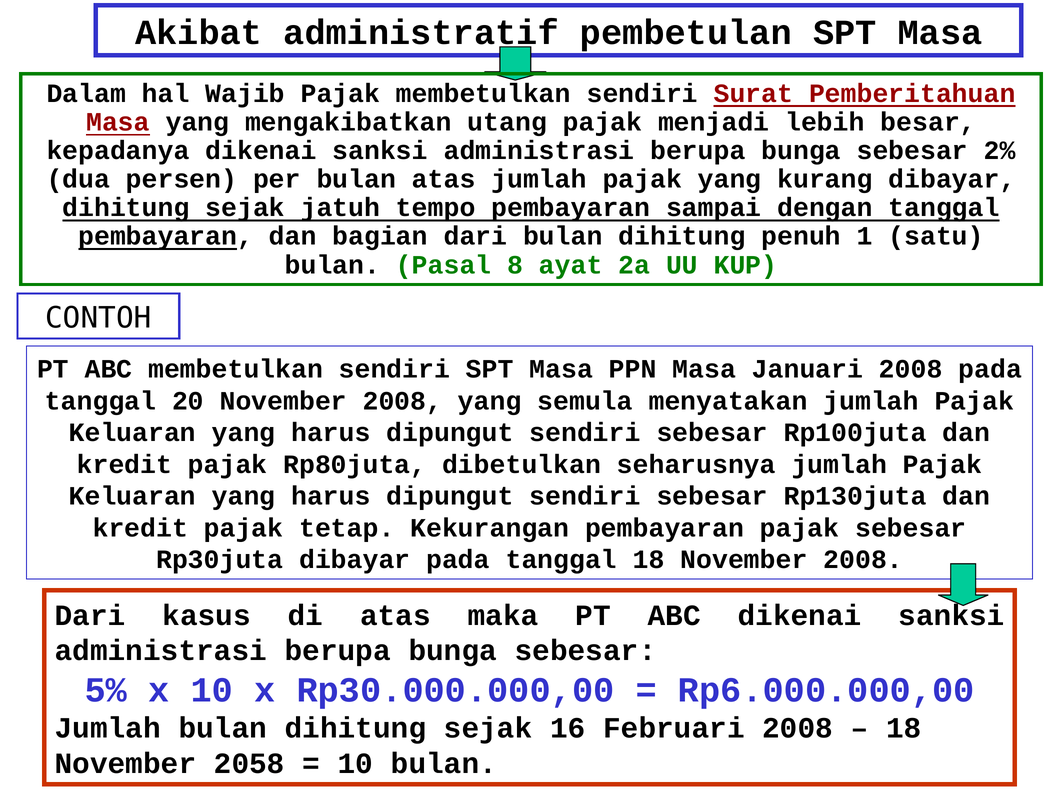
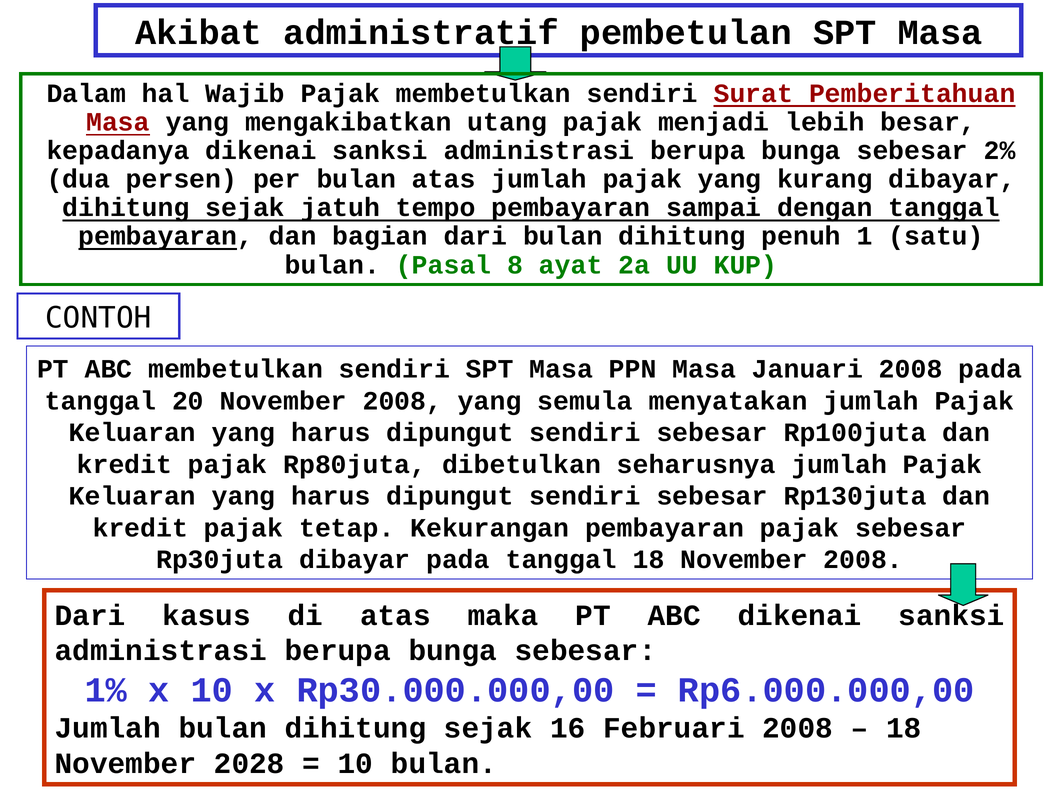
5%: 5% -> 1%
2058: 2058 -> 2028
